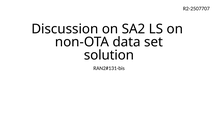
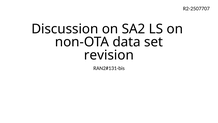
solution: solution -> revision
